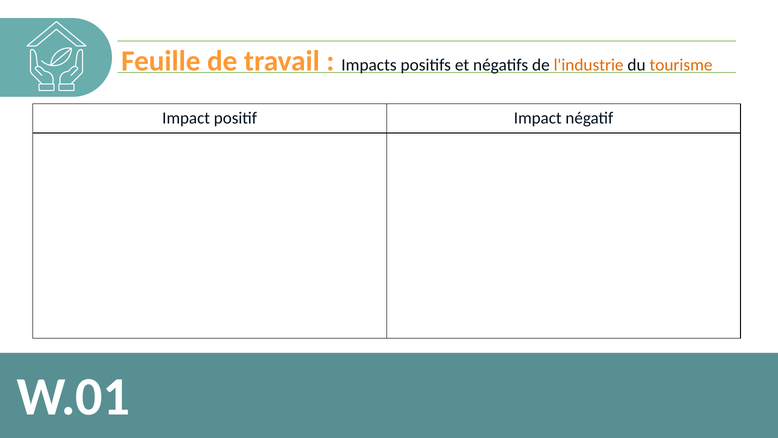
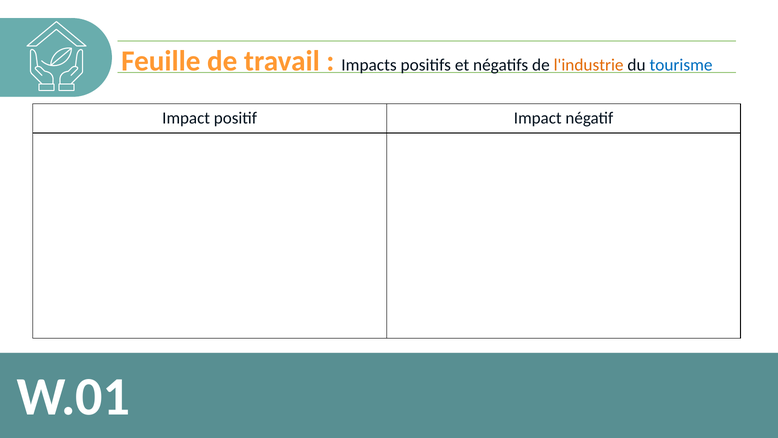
tourisme colour: orange -> blue
